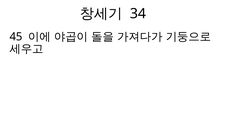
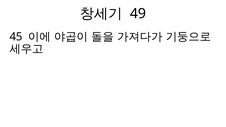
34: 34 -> 49
